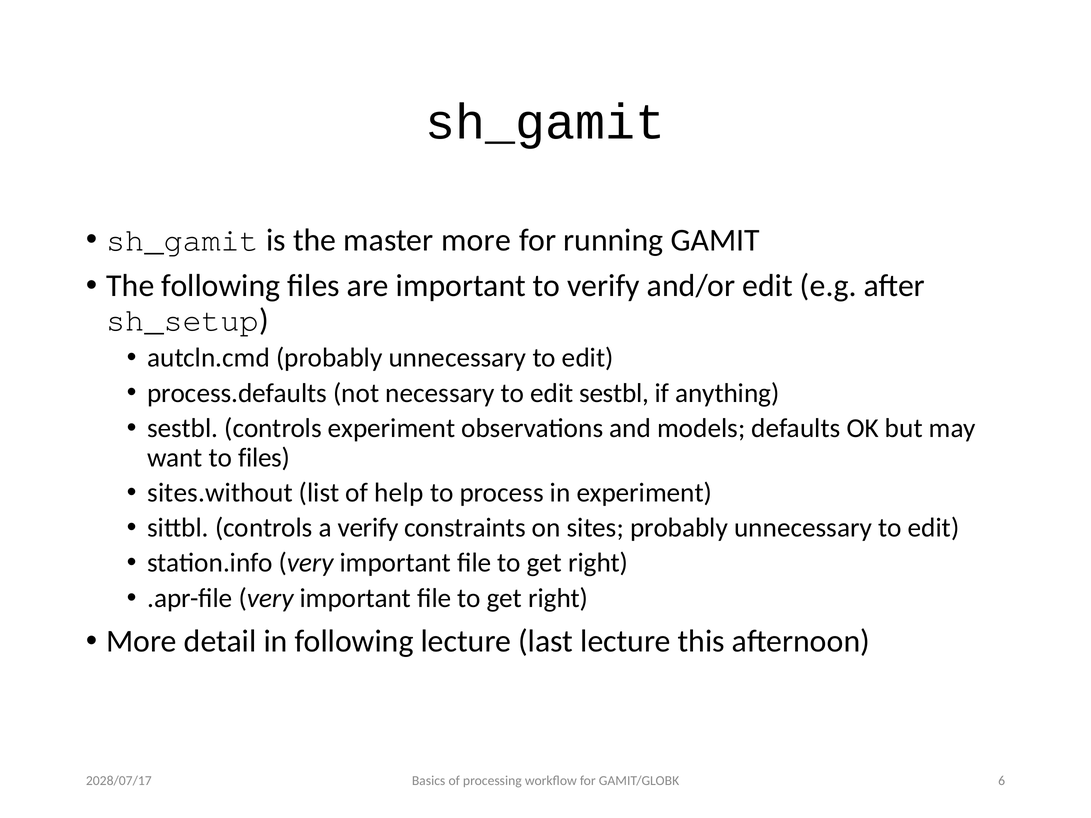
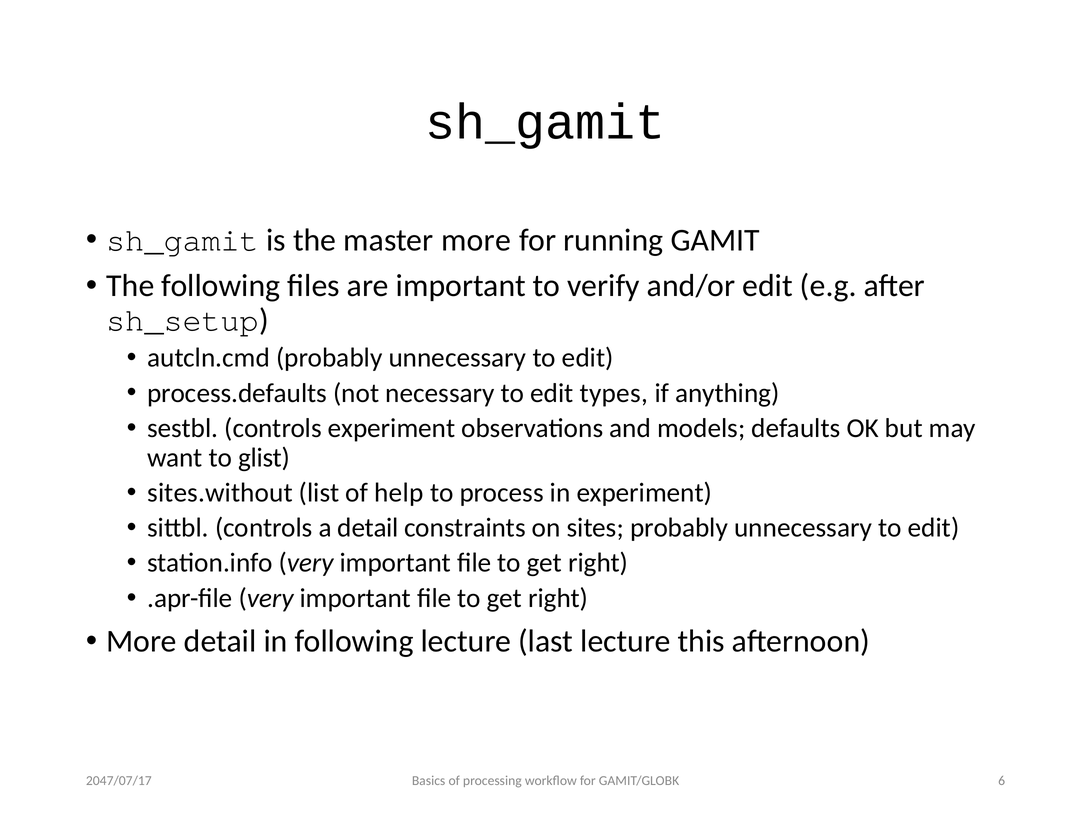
edit sestbl: sestbl -> types
to files: files -> glist
a verify: verify -> detail
2028/07/17: 2028/07/17 -> 2047/07/17
